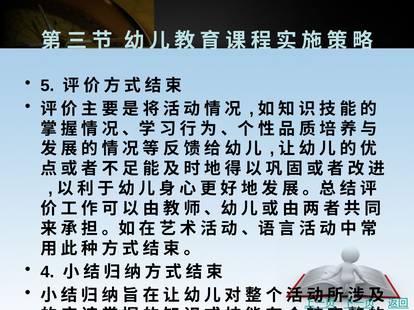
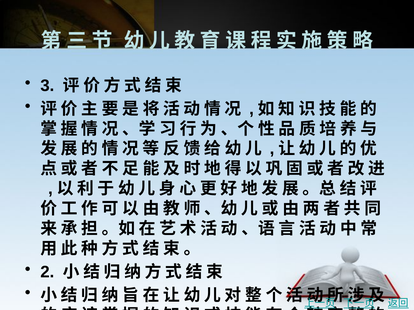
5: 5 -> 3
4: 4 -> 2
